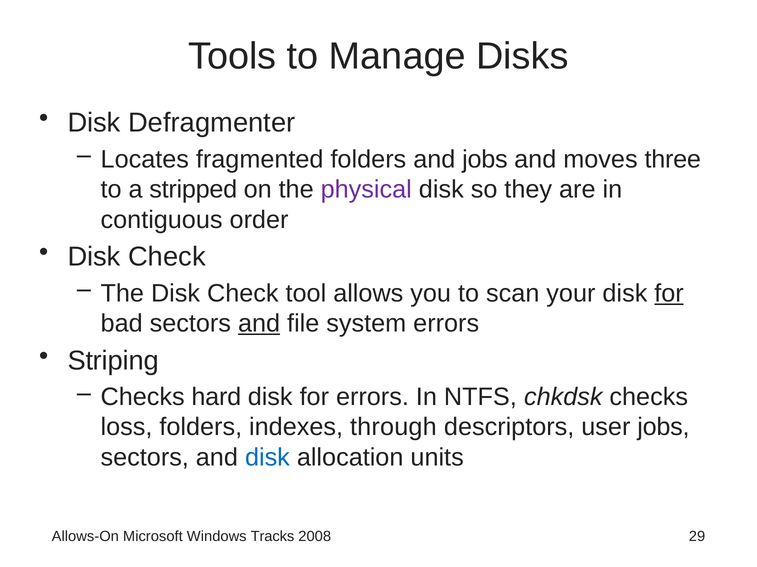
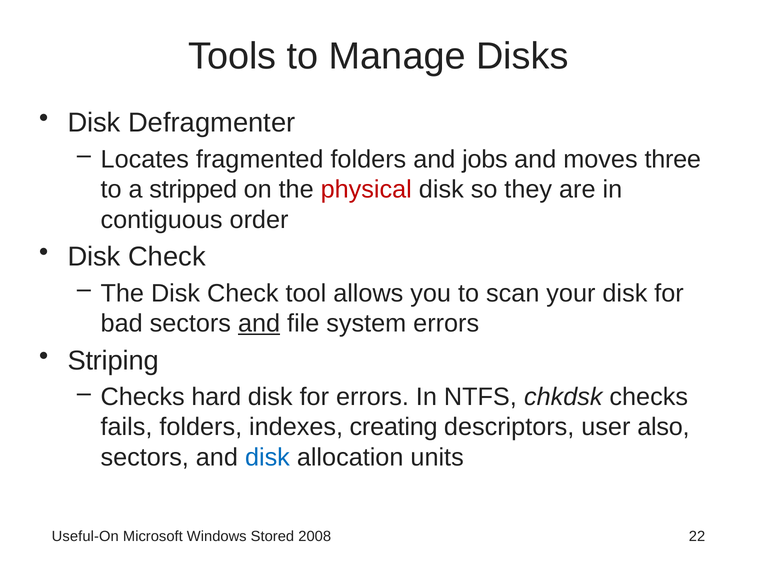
physical colour: purple -> red
for at (669, 294) underline: present -> none
loss: loss -> fails
through: through -> creating
user jobs: jobs -> also
Allows-On: Allows-On -> Useful-On
Tracks: Tracks -> Stored
29: 29 -> 22
